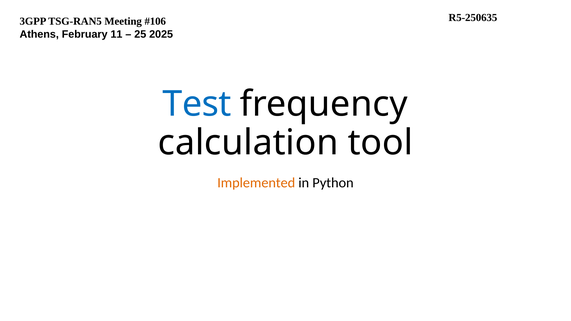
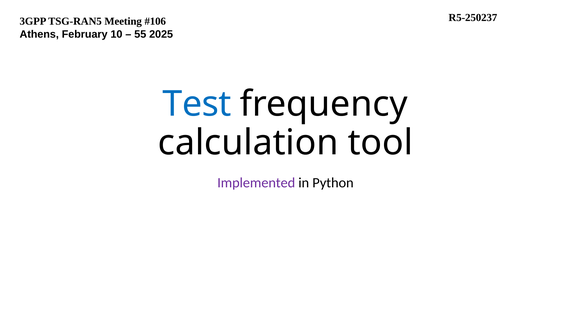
R5-250635: R5-250635 -> R5-250237
11: 11 -> 10
25: 25 -> 55
Implemented colour: orange -> purple
